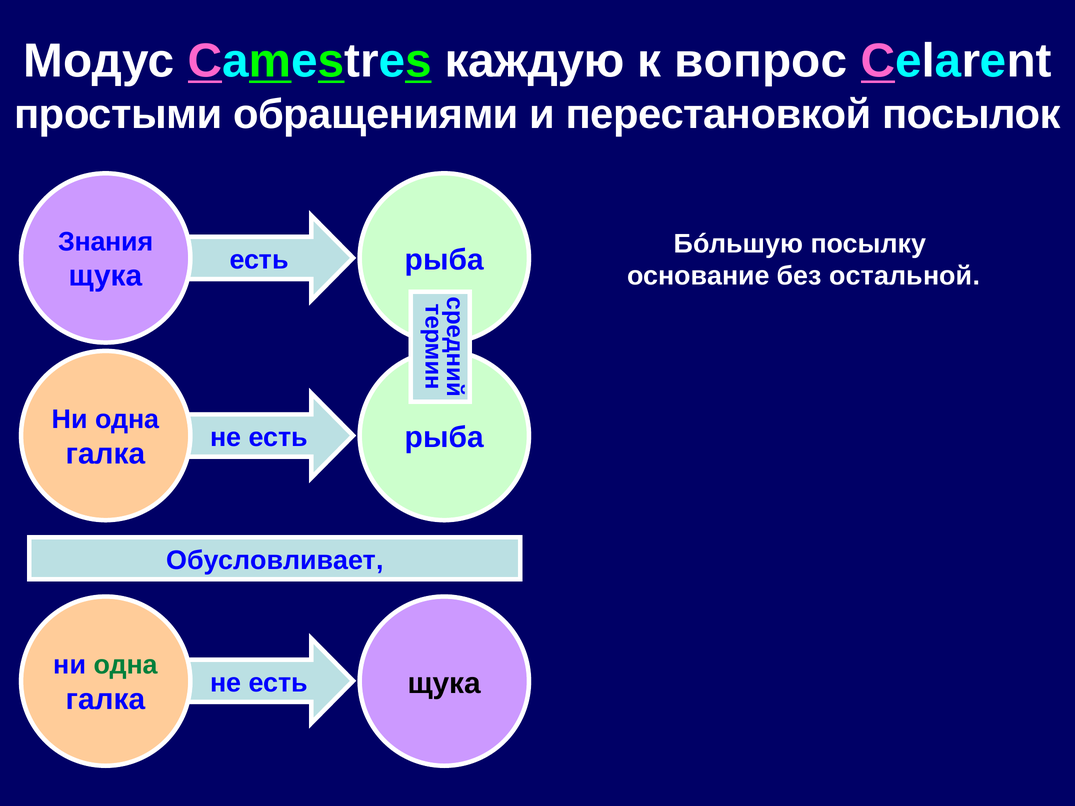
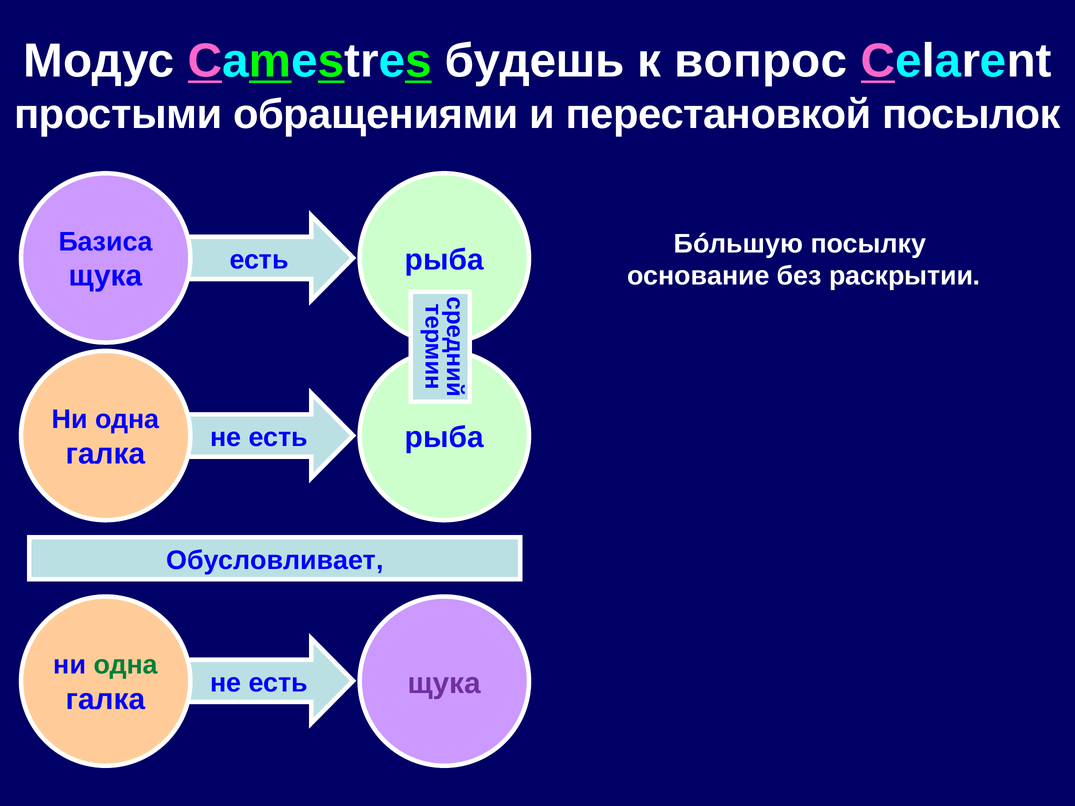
каждую: каждую -> будешь
Знания: Знания -> Базиса
остальной: остальной -> раскрытии
щука at (444, 683) colour: black -> purple
